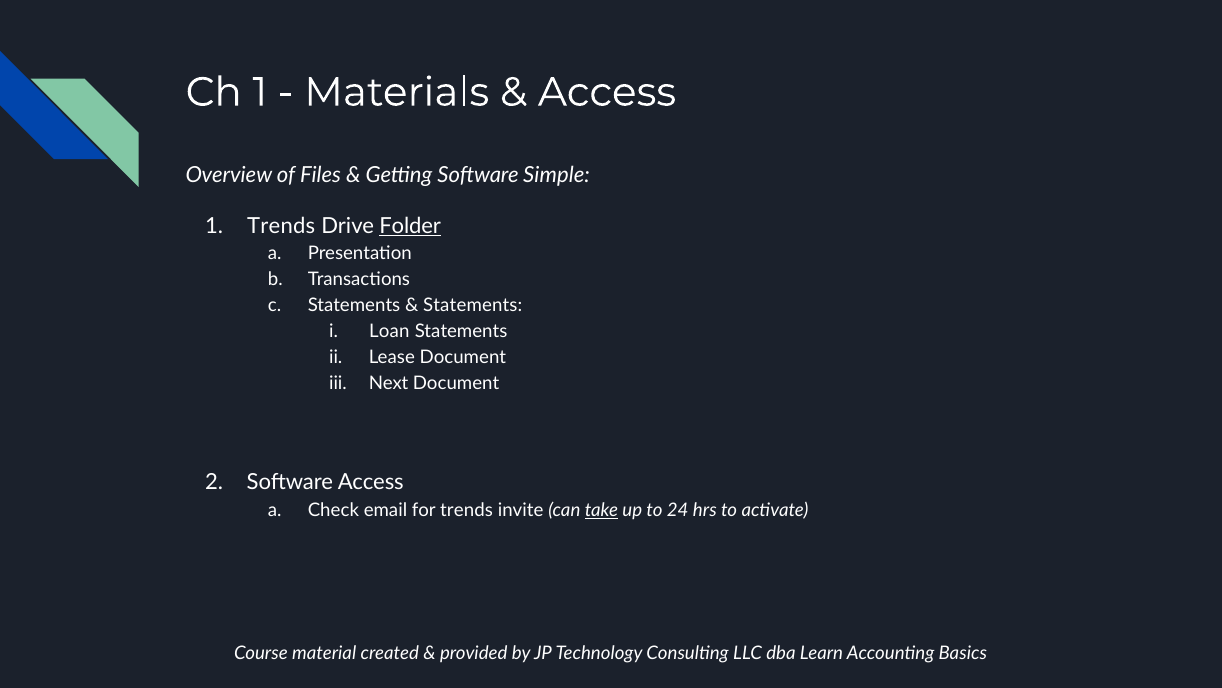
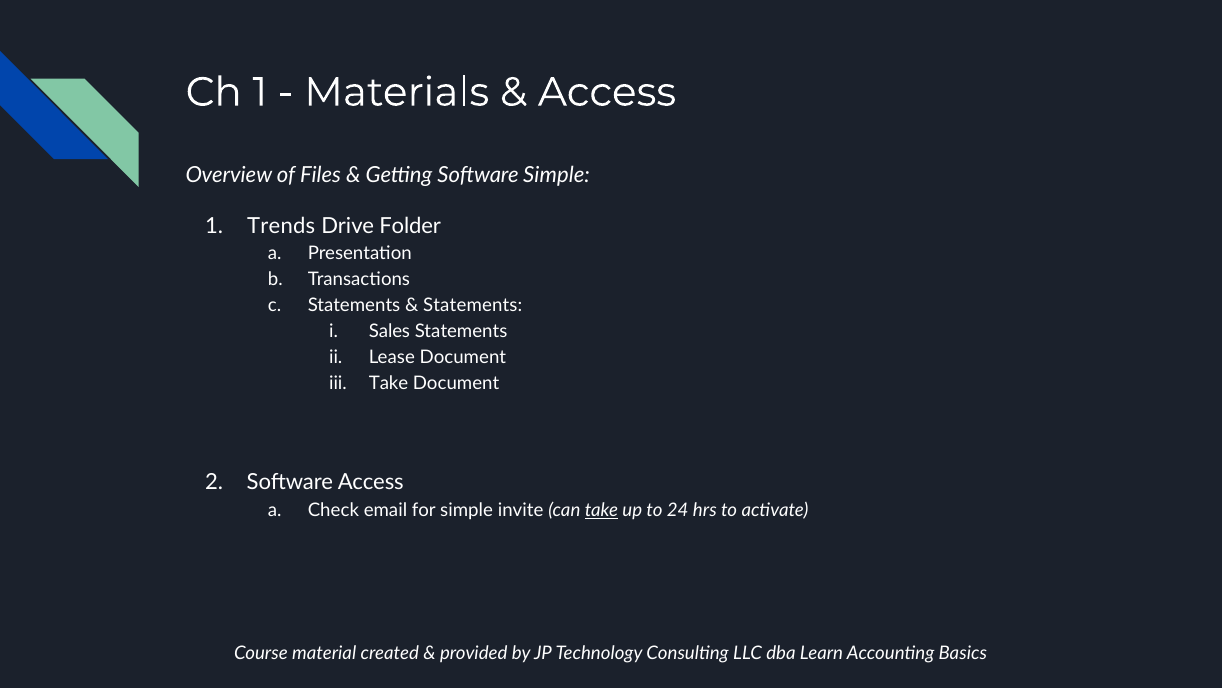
Folder underline: present -> none
Loan: Loan -> Sales
Next at (389, 383): Next -> Take
for trends: trends -> simple
